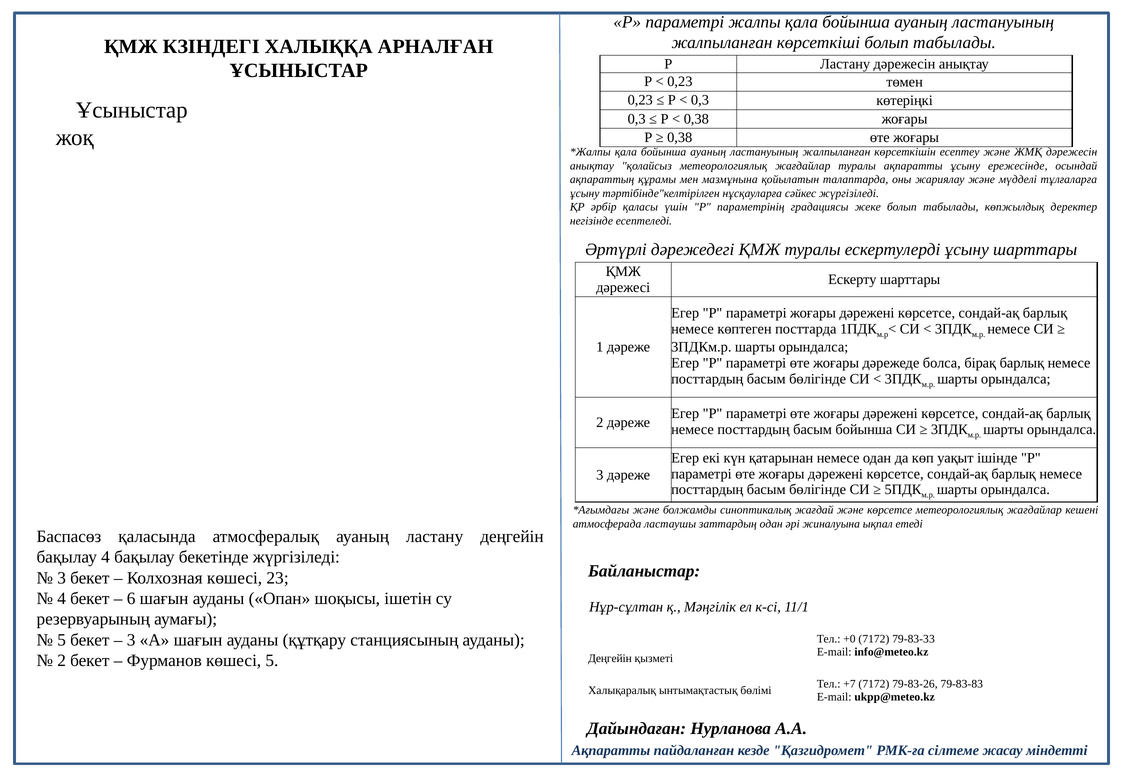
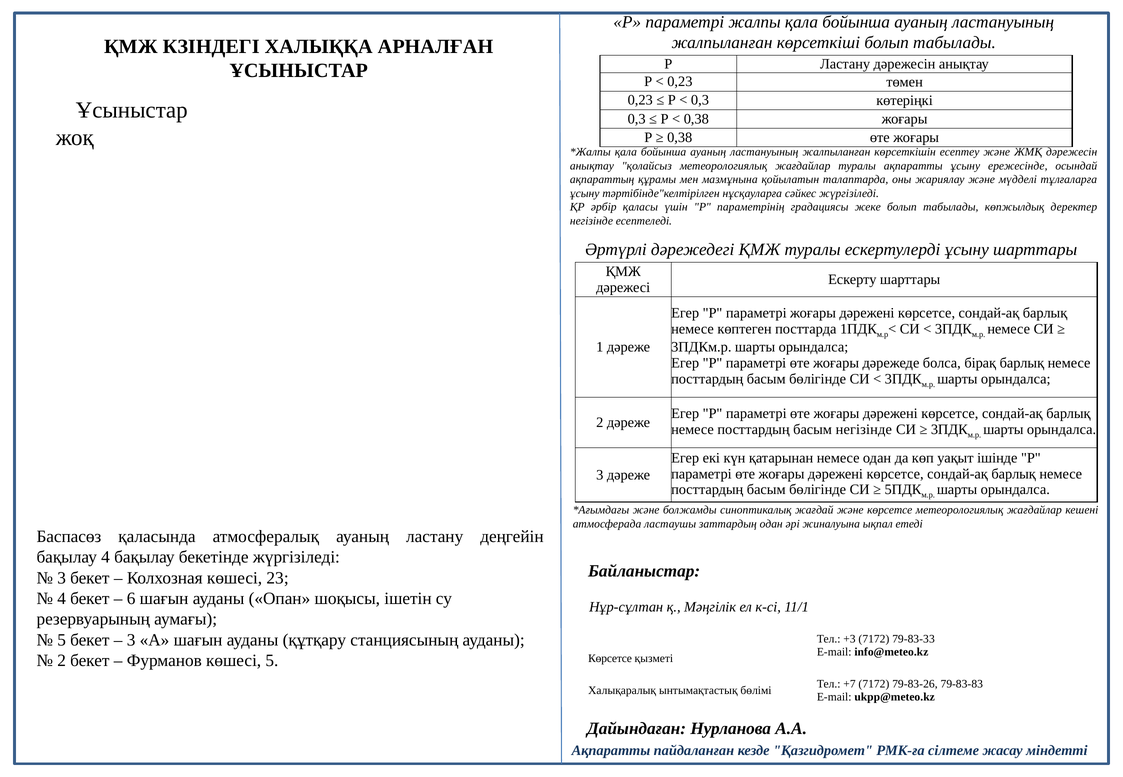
басым бойынша: бойынша -> негізінде
+0: +0 -> +3
Деңгейін at (610, 659): Деңгейін -> Көрсетсе
